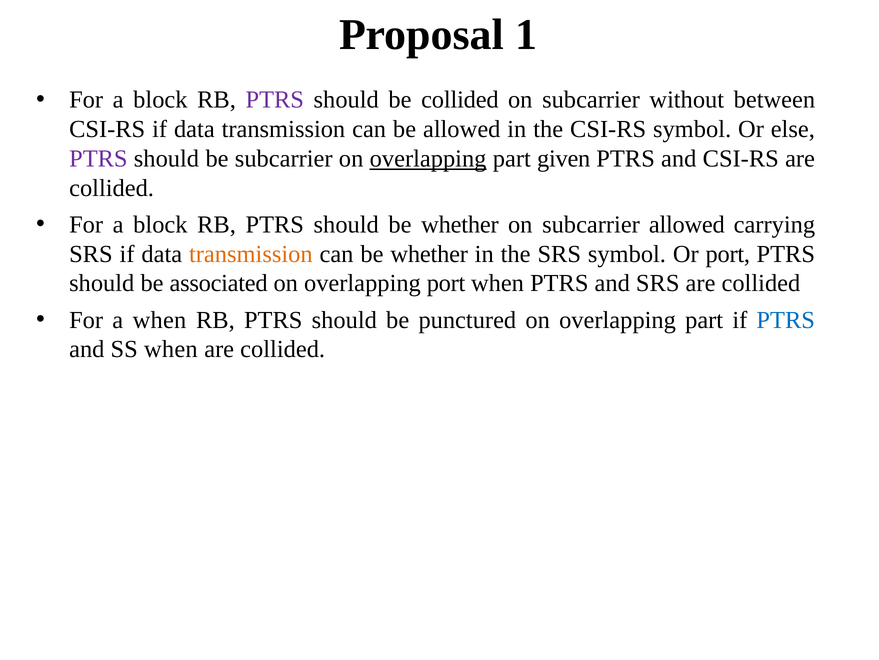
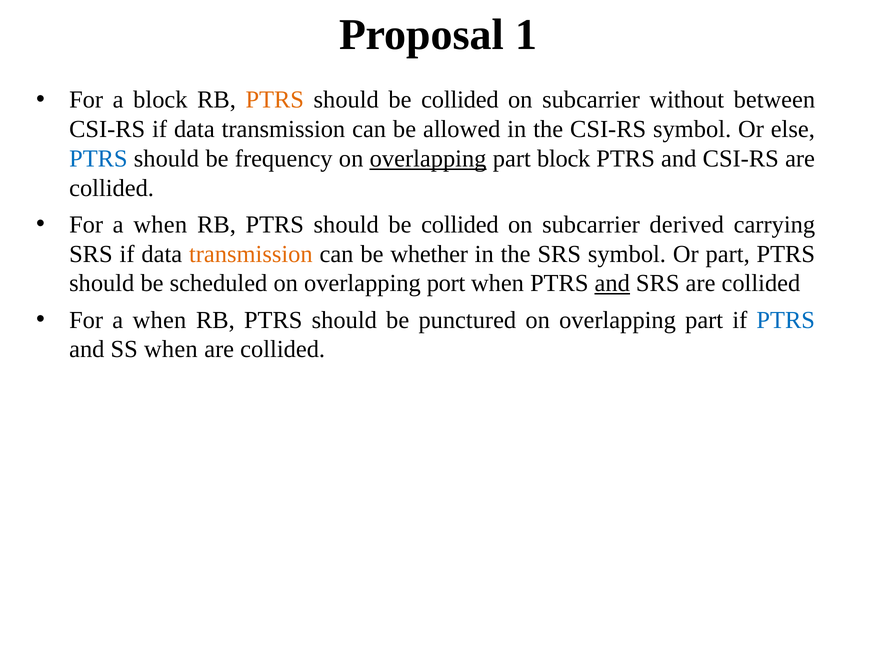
PTRS at (275, 100) colour: purple -> orange
PTRS at (98, 158) colour: purple -> blue
be subcarrier: subcarrier -> frequency
part given: given -> block
block at (160, 224): block -> when
whether at (460, 224): whether -> collided
subcarrier allowed: allowed -> derived
Or port: port -> part
associated: associated -> scheduled
and at (612, 283) underline: none -> present
